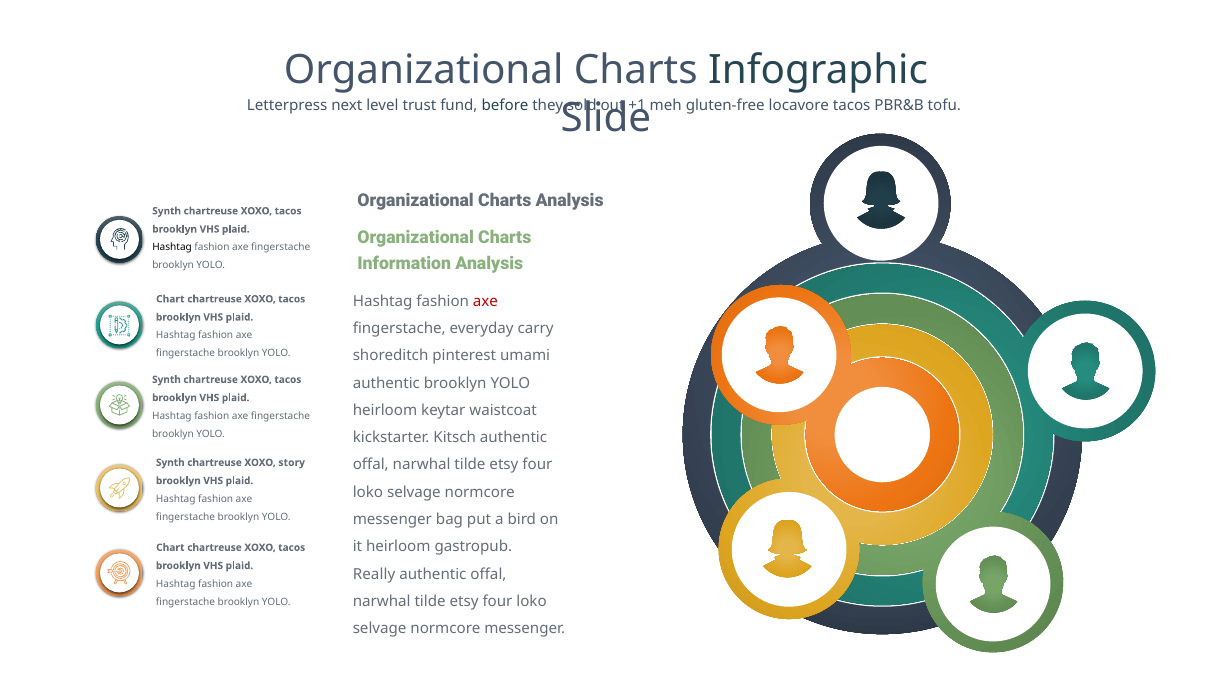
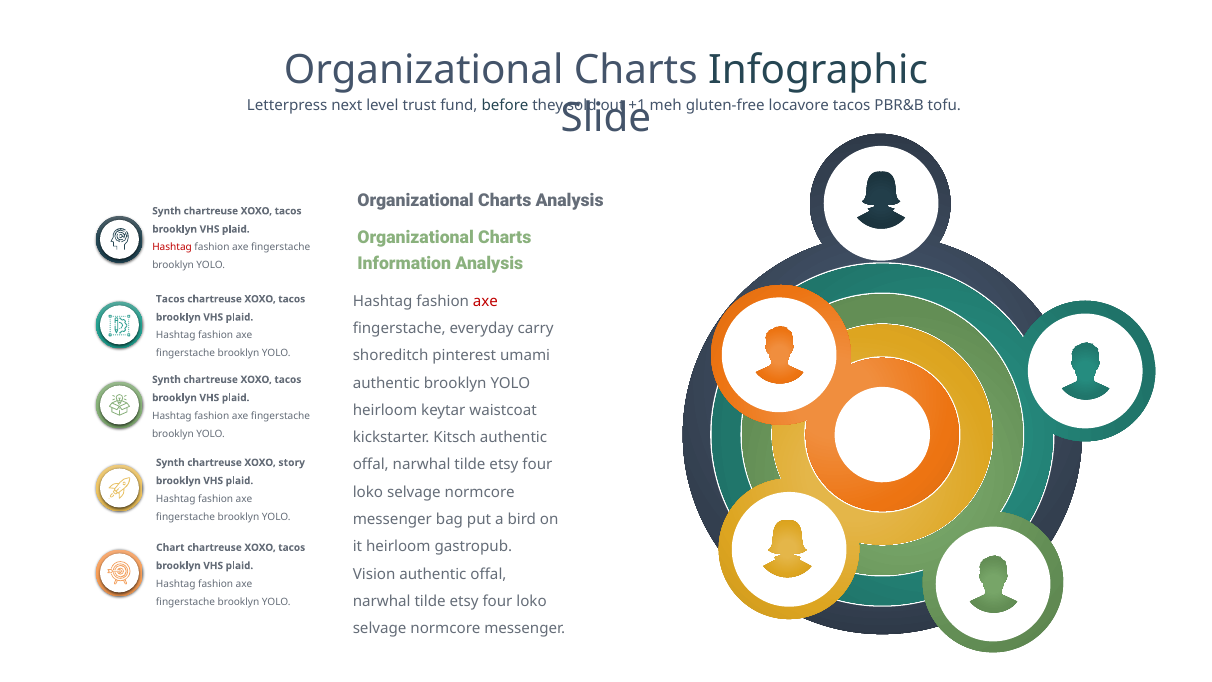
Hashtag at (172, 247) colour: black -> red
Chart at (170, 299): Chart -> Tacos
Really: Really -> Vision
